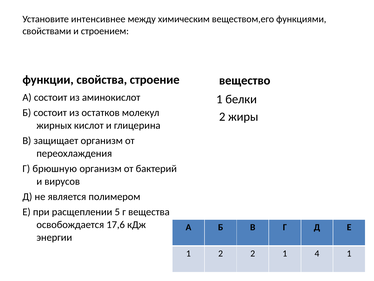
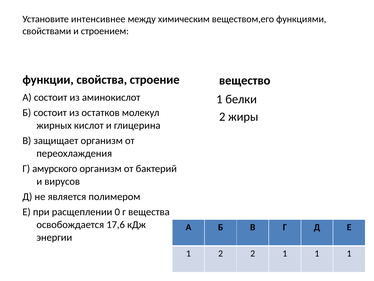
брюшную: брюшную -> амурского
5: 5 -> 0
2 1 4: 4 -> 1
